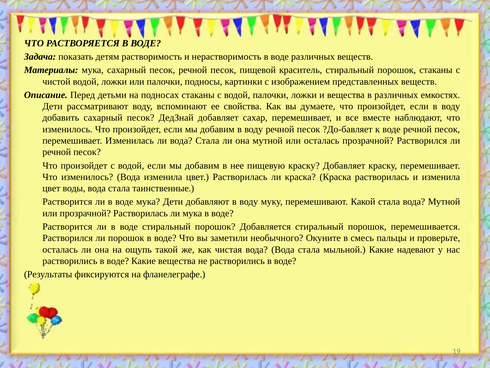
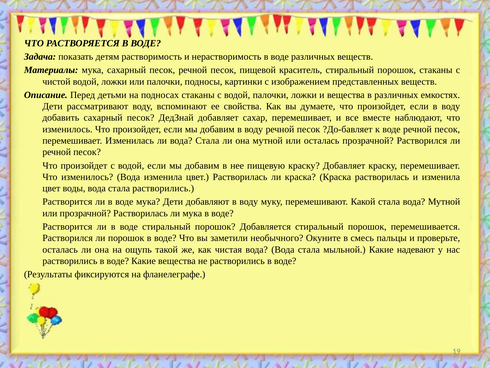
стала таинственные: таинственные -> растворились
